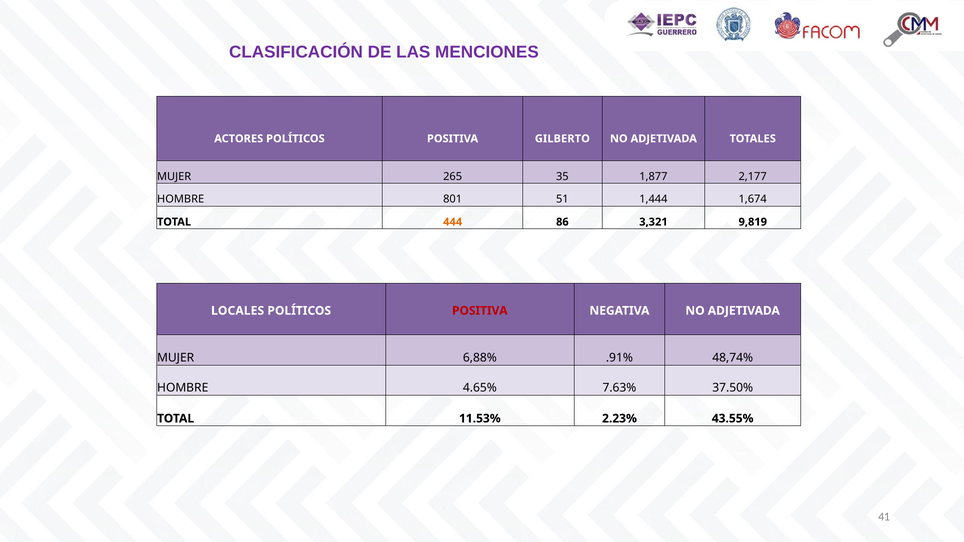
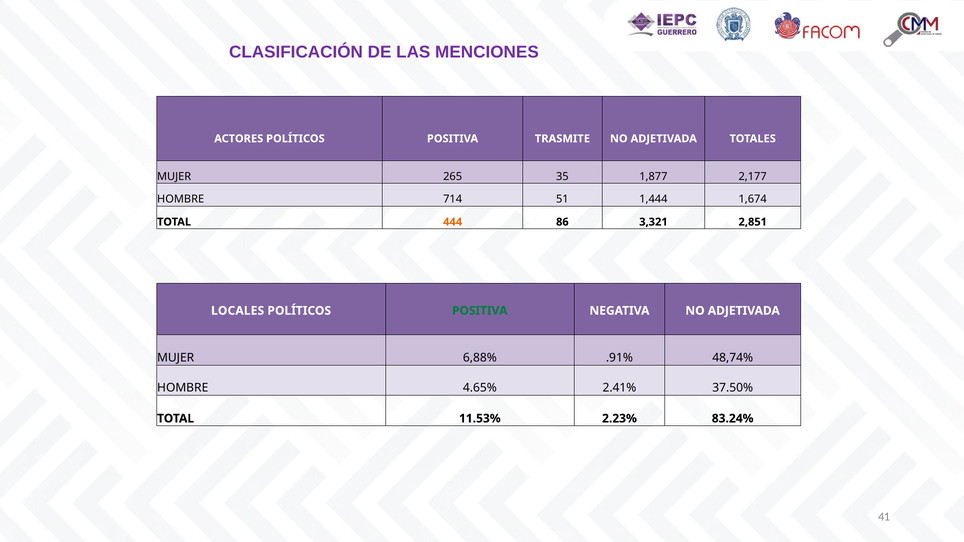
GILBERTO: GILBERTO -> TRASMITE
801: 801 -> 714
9,819: 9,819 -> 2,851
POSITIVA at (480, 311) colour: red -> green
7.63%: 7.63% -> 2.41%
43.55%: 43.55% -> 83.24%
